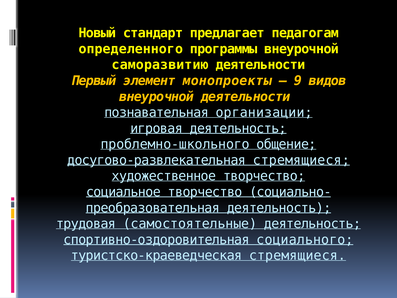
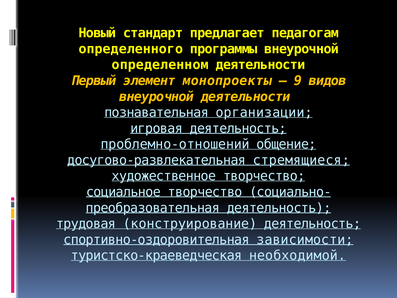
саморазвитию: саморазвитию -> определенном
проблемно-школьного: проблемно-школьного -> проблемно-отношений
самостоятельные: самостоятельные -> конструирование
социального: социального -> зависимости
туристско-краеведческая стремящиеся: стремящиеся -> необходимой
